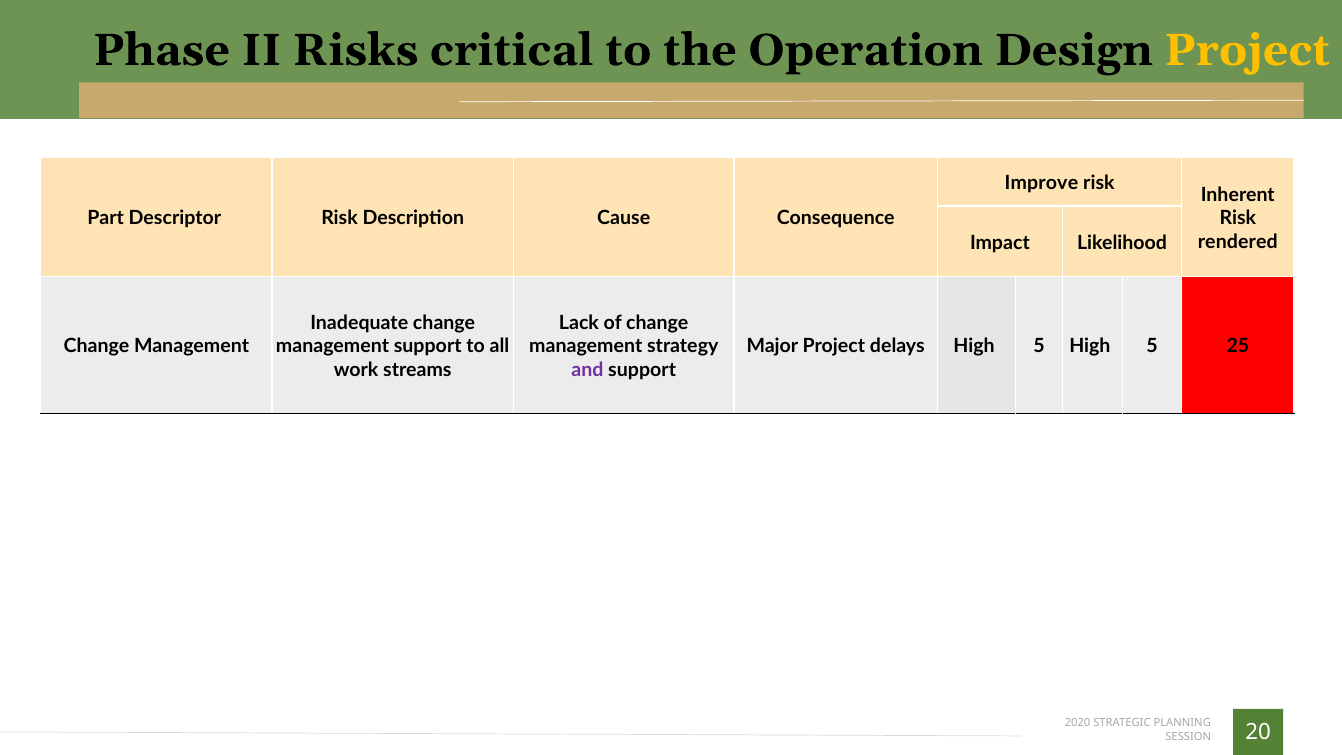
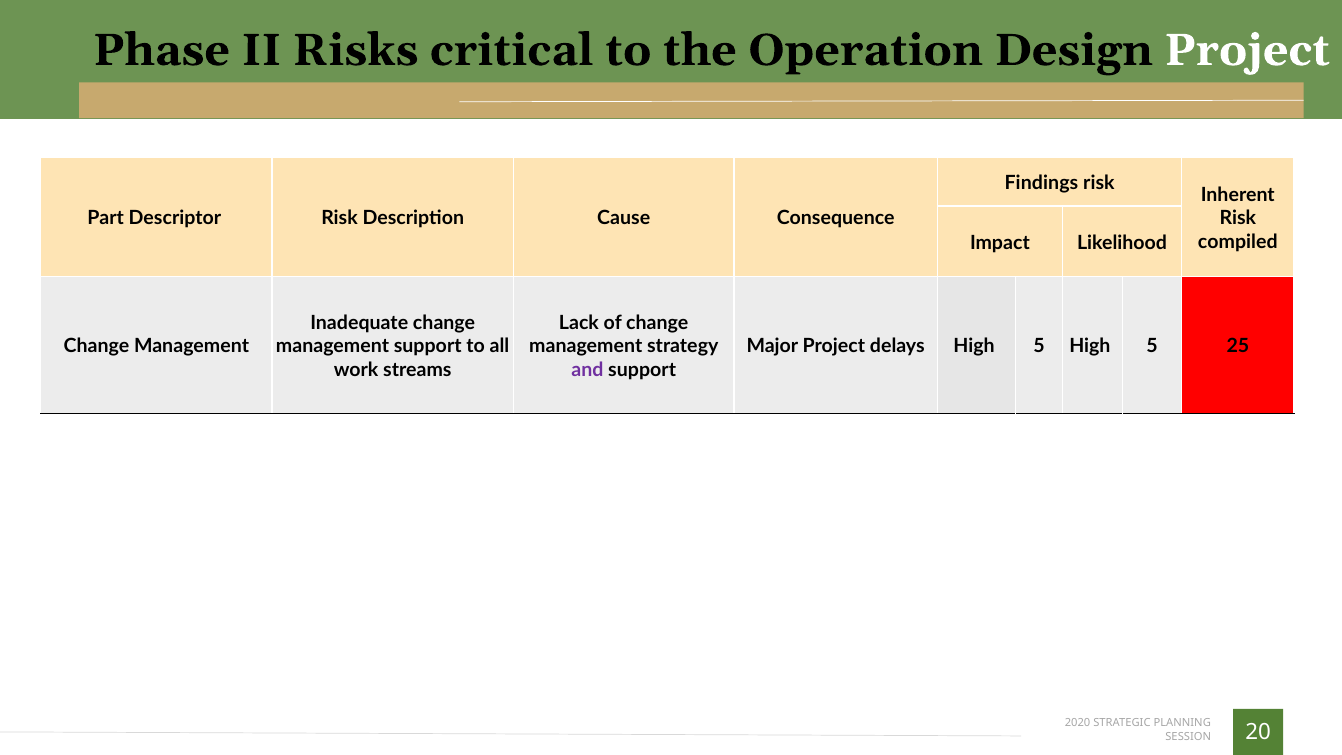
Project at (1247, 50) colour: yellow -> white
Improve: Improve -> Findings
rendered: rendered -> compiled
